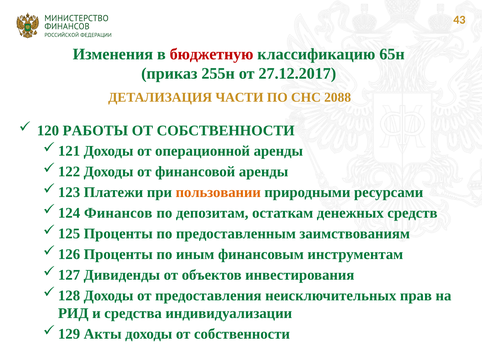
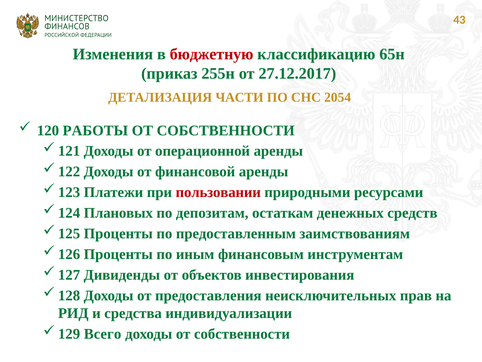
2088: 2088 -> 2054
пользовании colour: orange -> red
Финансов: Финансов -> Плановых
Акты: Акты -> Всего
